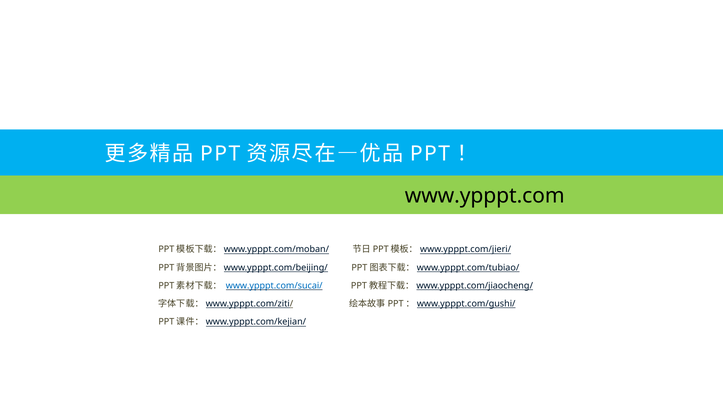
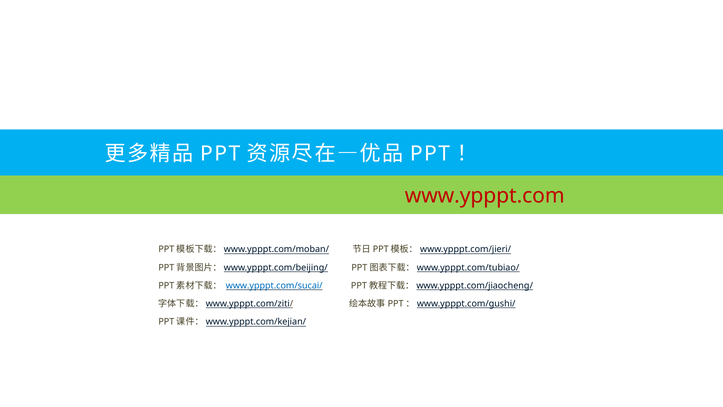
www.ypppt.com colour: black -> red
